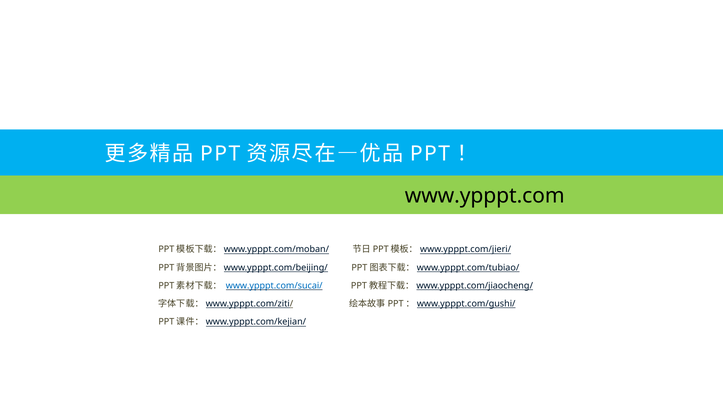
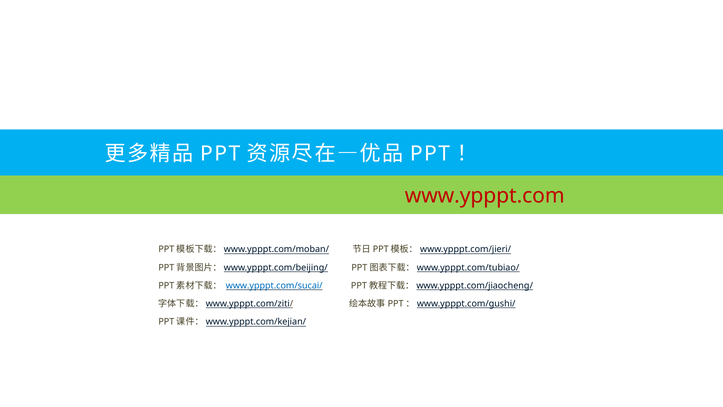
www.ypppt.com colour: black -> red
